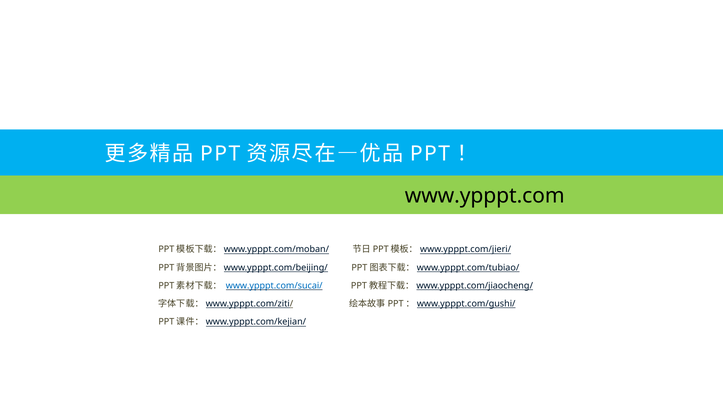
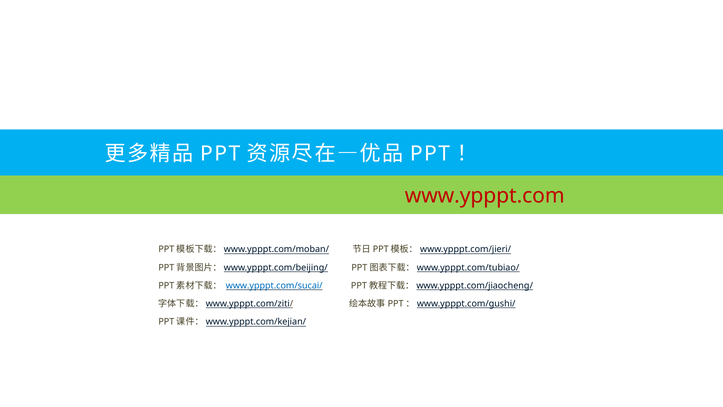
www.ypppt.com colour: black -> red
